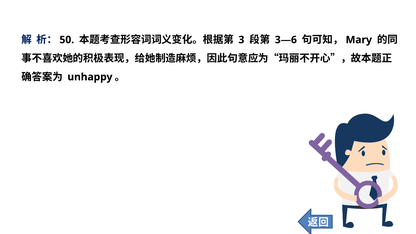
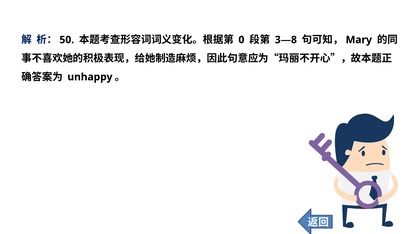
3: 3 -> 0
3—6: 3—6 -> 3—8
